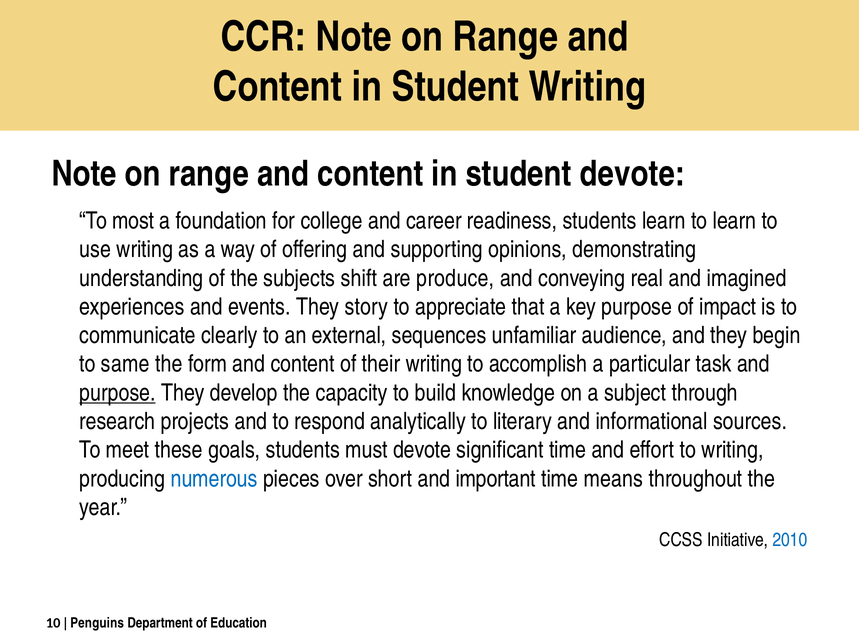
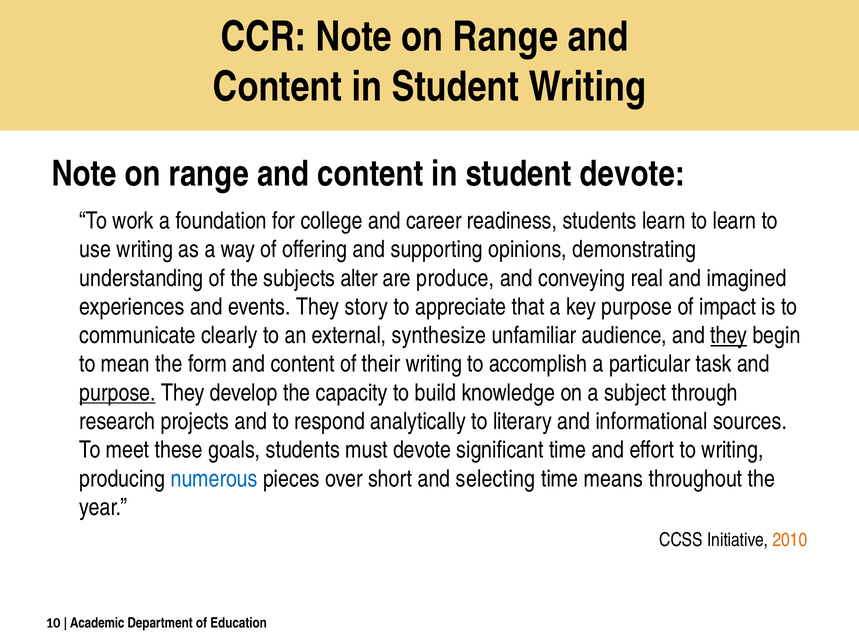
most: most -> work
shift: shift -> alter
sequences: sequences -> synthesize
they at (729, 336) underline: none -> present
same: same -> mean
important: important -> selecting
2010 colour: blue -> orange
Penguins: Penguins -> Academic
